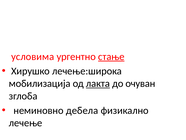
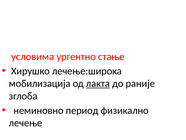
стање underline: present -> none
очуван: очуван -> раније
дебела: дебела -> период
